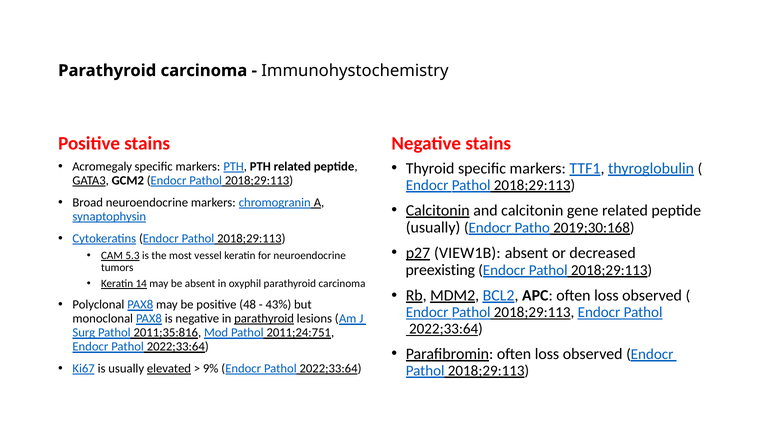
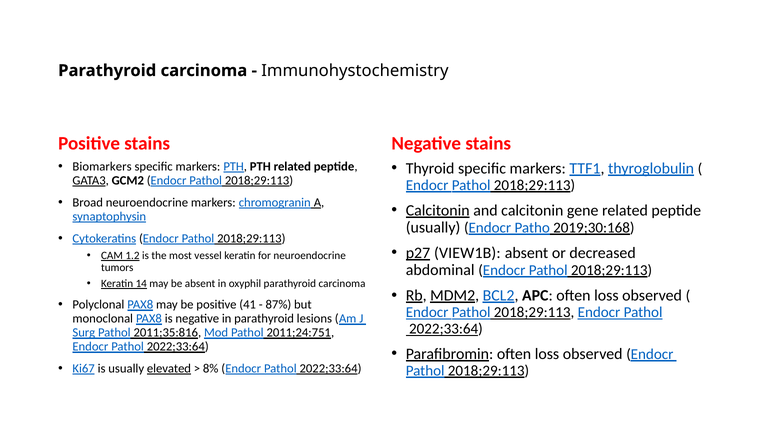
Acromegaly: Acromegaly -> Biomarkers
5.3: 5.3 -> 1.2
preexisting: preexisting -> abdominal
48: 48 -> 41
43%: 43% -> 87%
parathyroid at (264, 318) underline: present -> none
9%: 9% -> 8%
